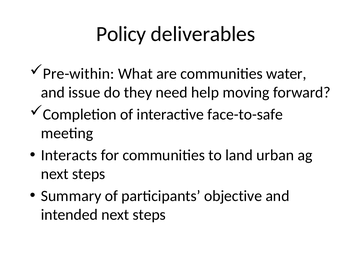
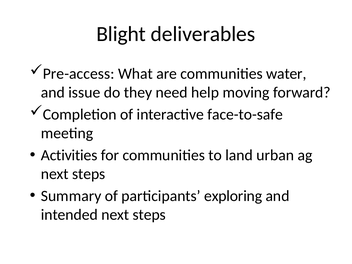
Policy: Policy -> Blight
Pre-within: Pre-within -> Pre-access
Interacts: Interacts -> Activities
objective: objective -> exploring
